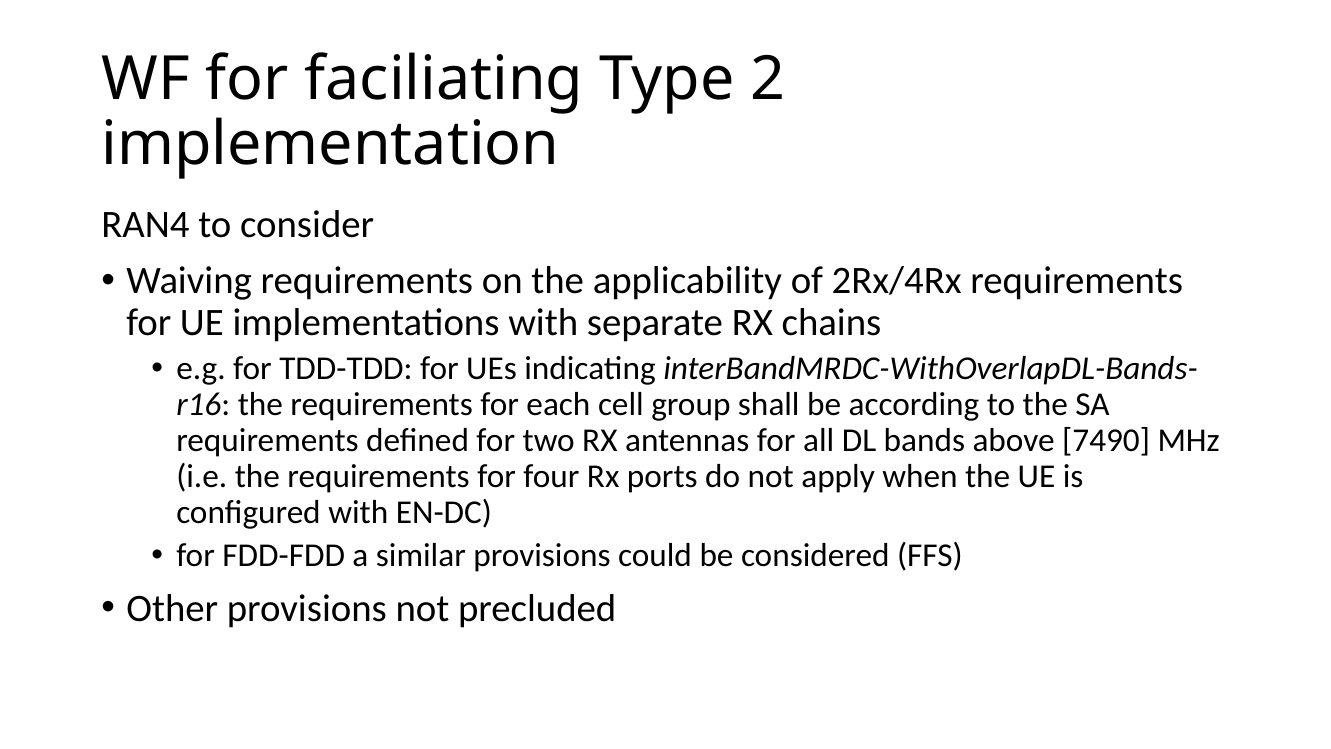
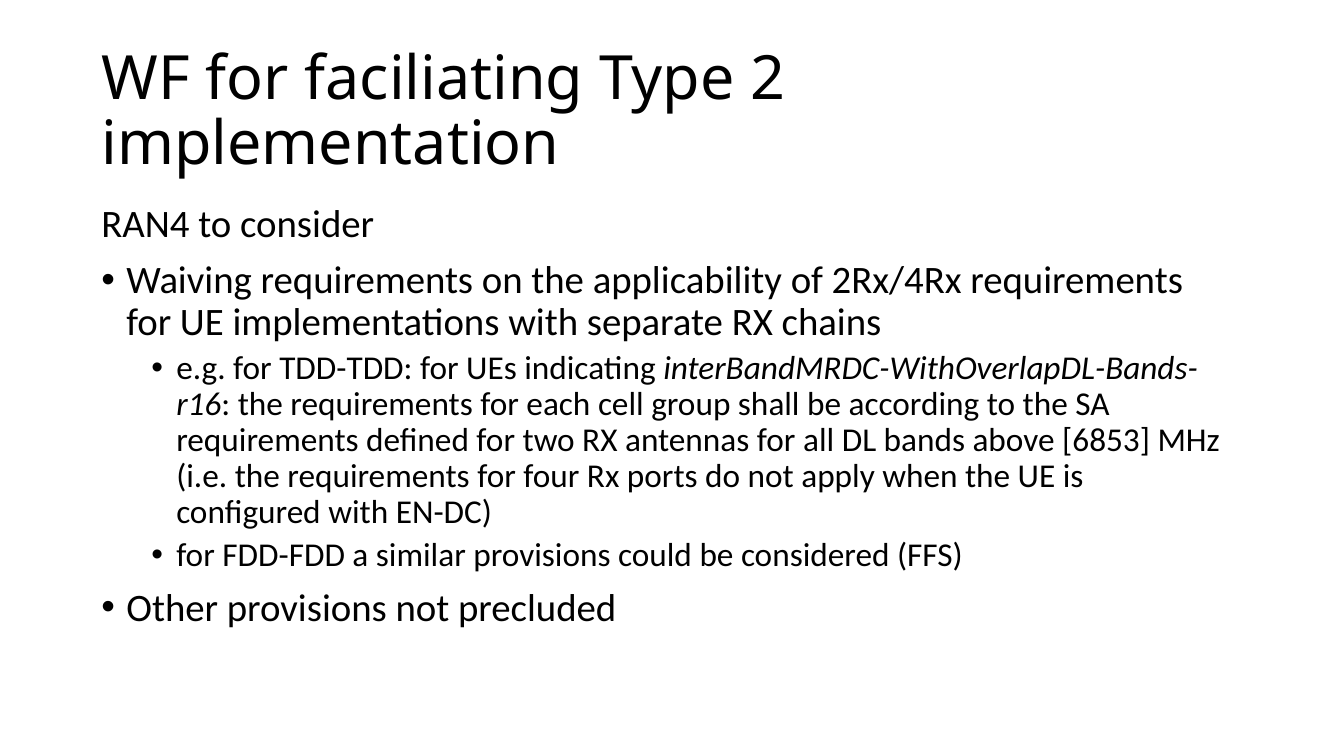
7490: 7490 -> 6853
